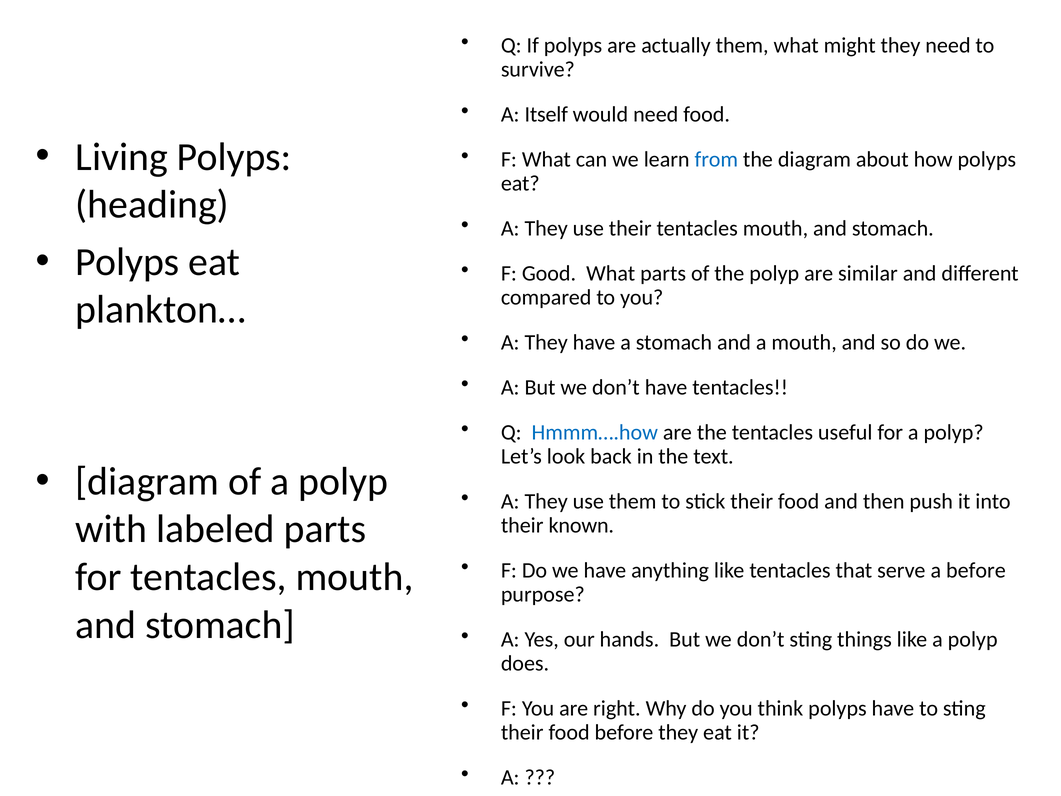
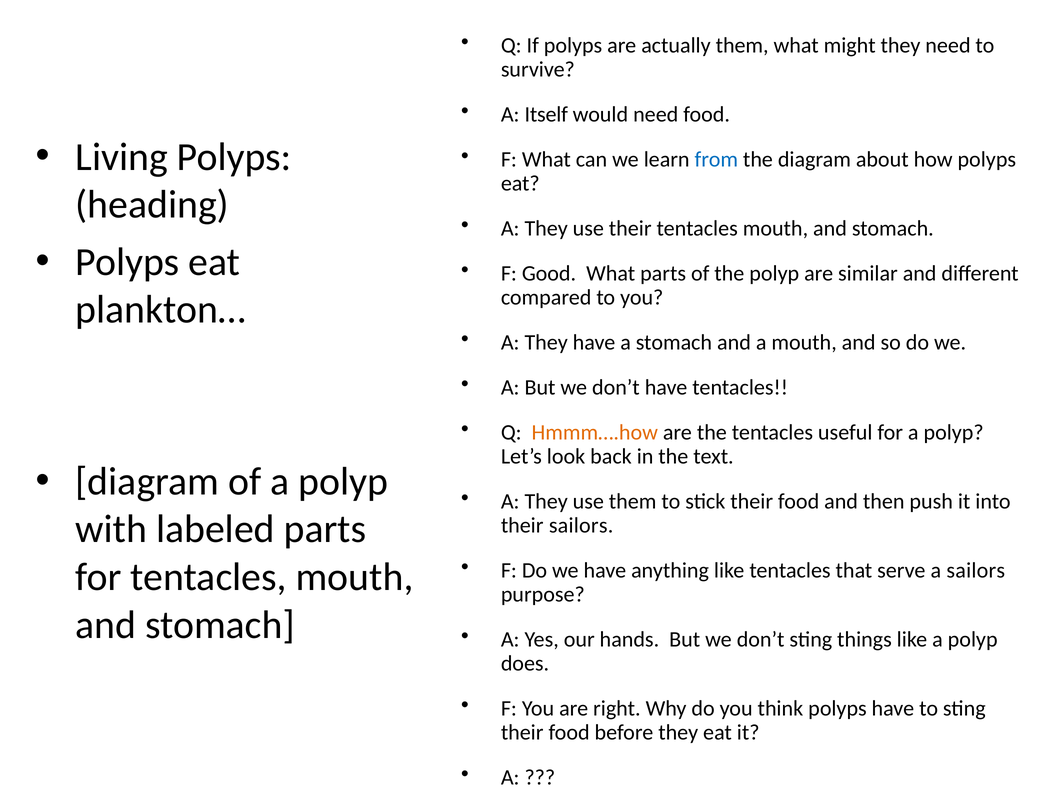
Hmmm….how colour: blue -> orange
their known: known -> sailors
a before: before -> sailors
